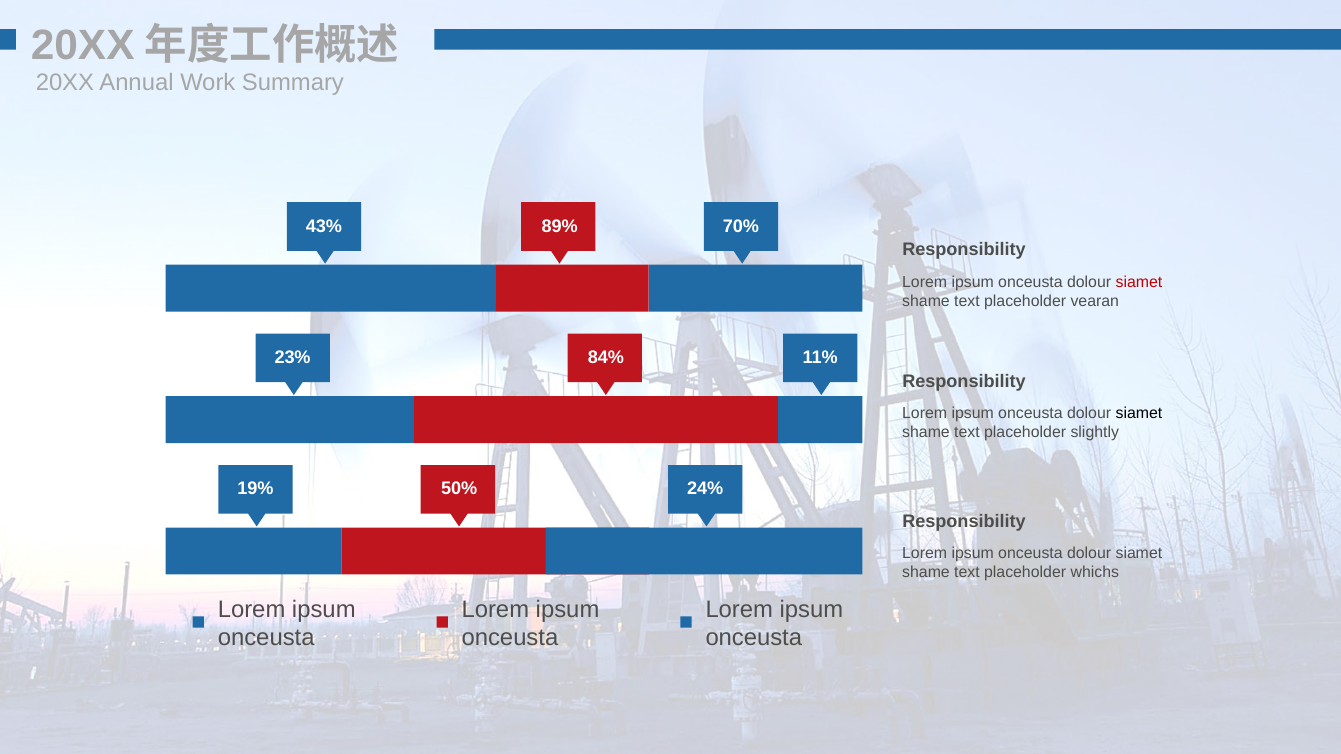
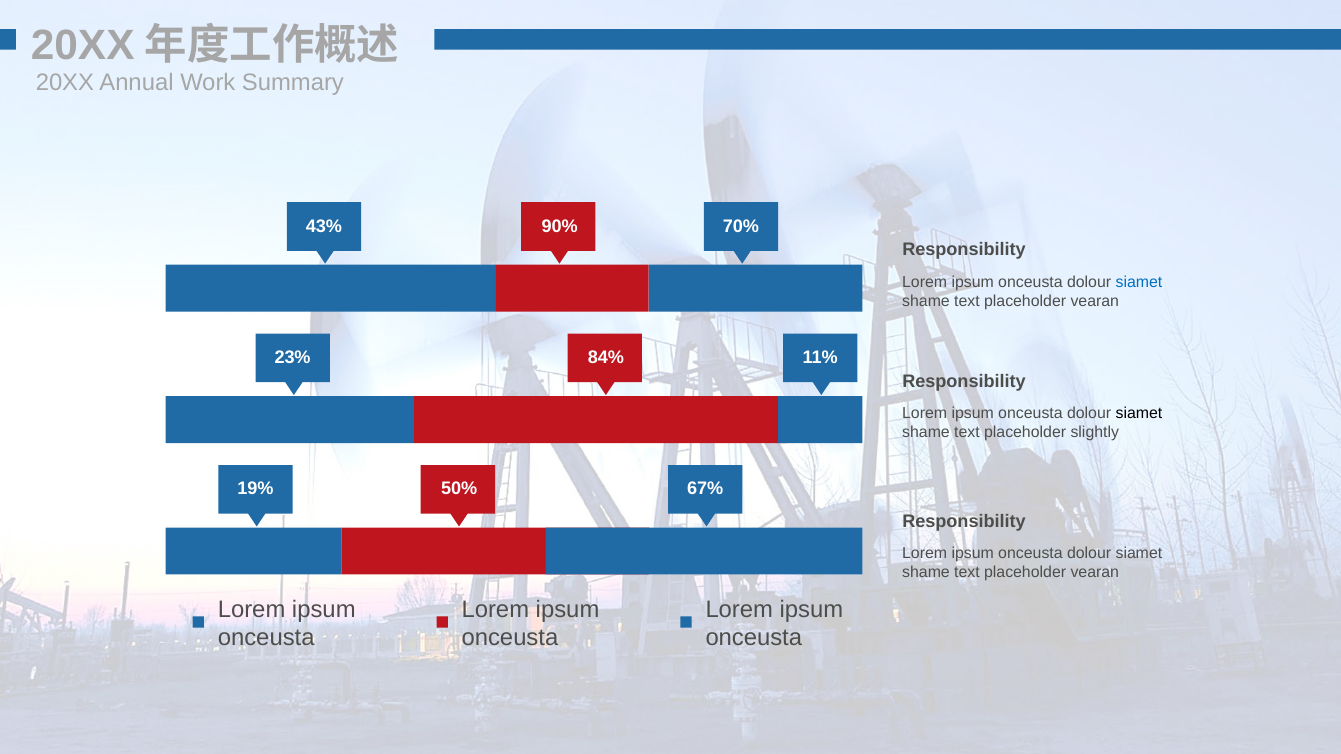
89%: 89% -> 90%
siamet at (1139, 282) colour: red -> blue
24%: 24% -> 67%
whichs at (1095, 573): whichs -> vearan
